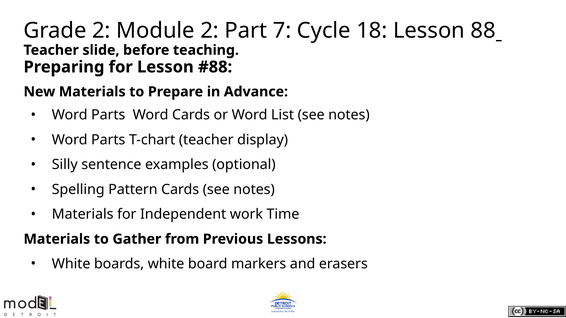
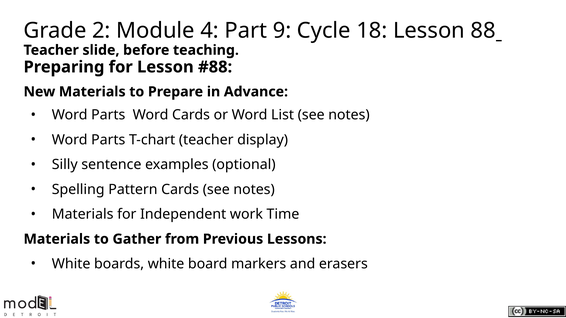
Module 2: 2 -> 4
7: 7 -> 9
